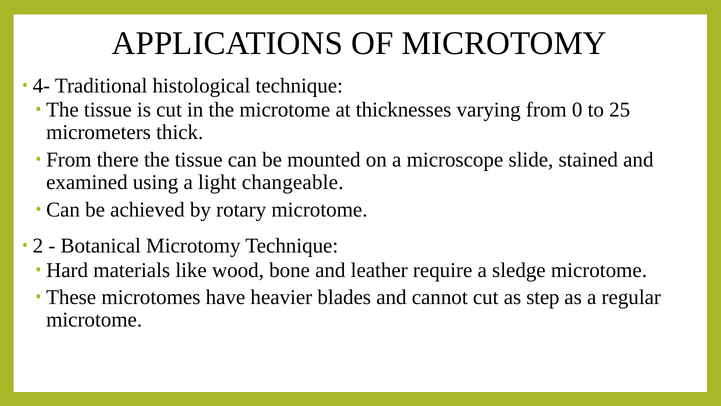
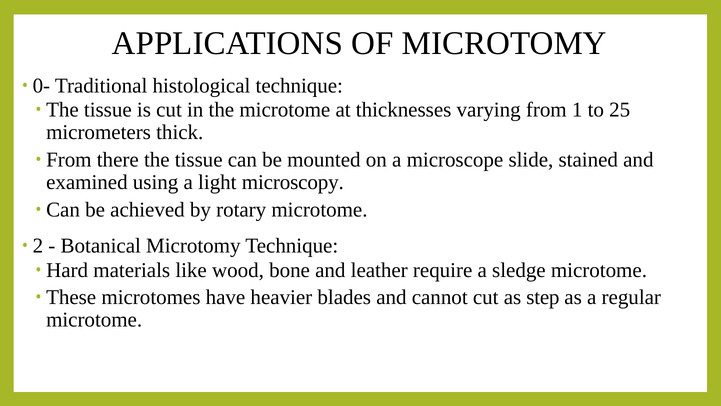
4-: 4- -> 0-
0: 0 -> 1
changeable: changeable -> microscopy
